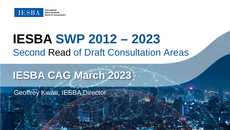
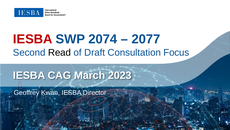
IESBA at (33, 39) colour: black -> red
2012: 2012 -> 2074
2023 at (146, 39): 2023 -> 2077
Areas: Areas -> Focus
